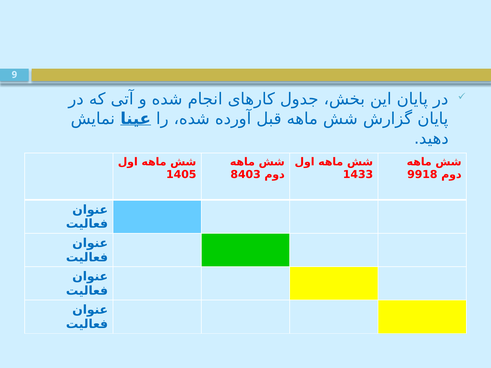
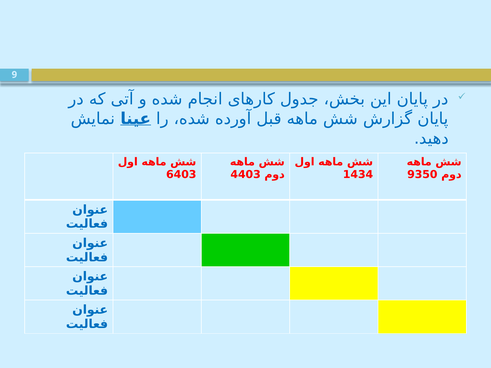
1405: 1405 -> 6403
8403: 8403 -> 4403
1433: 1433 -> 1434
9918: 9918 -> 9350
